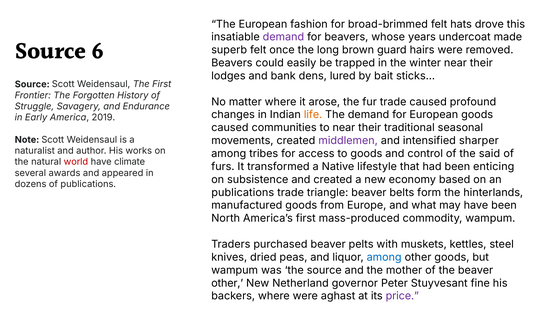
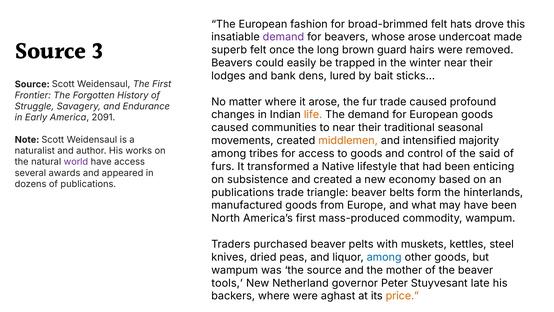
whose years: years -> arose
6: 6 -> 3
2019: 2019 -> 2091
middlemen colour: purple -> orange
sharper: sharper -> majority
world colour: red -> purple
have climate: climate -> access
other at (227, 283): other -> tools
fine: fine -> late
price colour: purple -> orange
